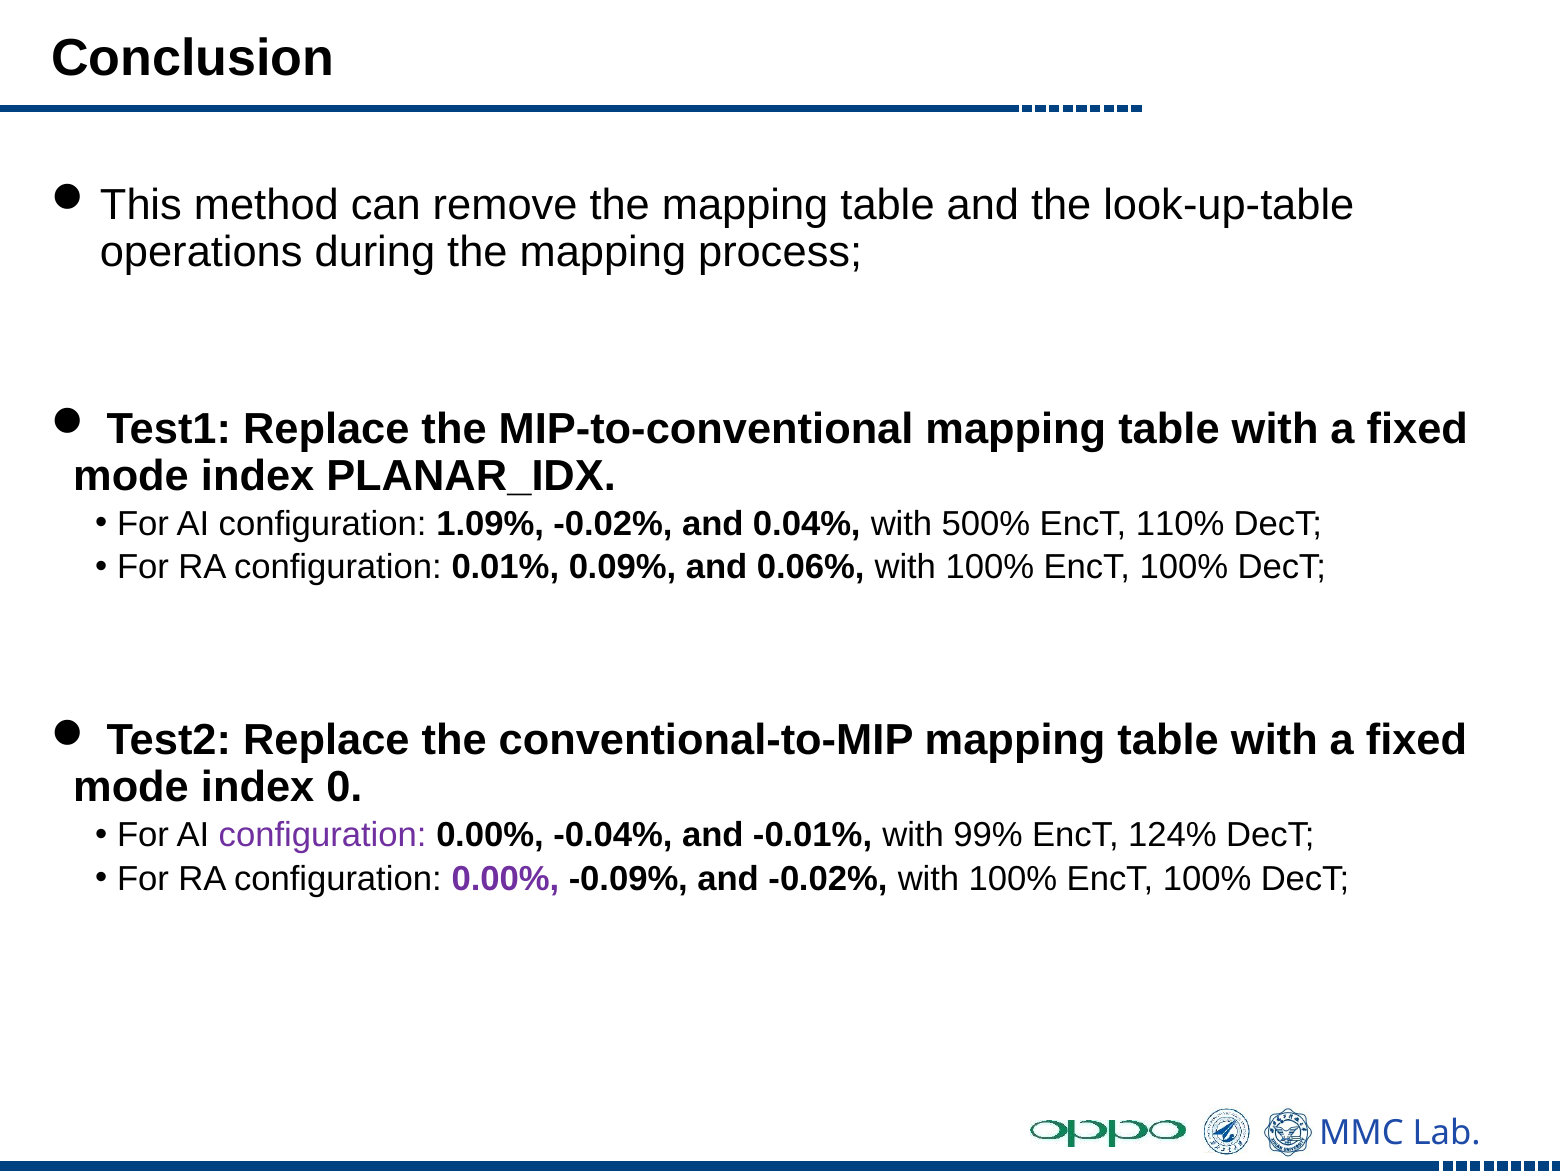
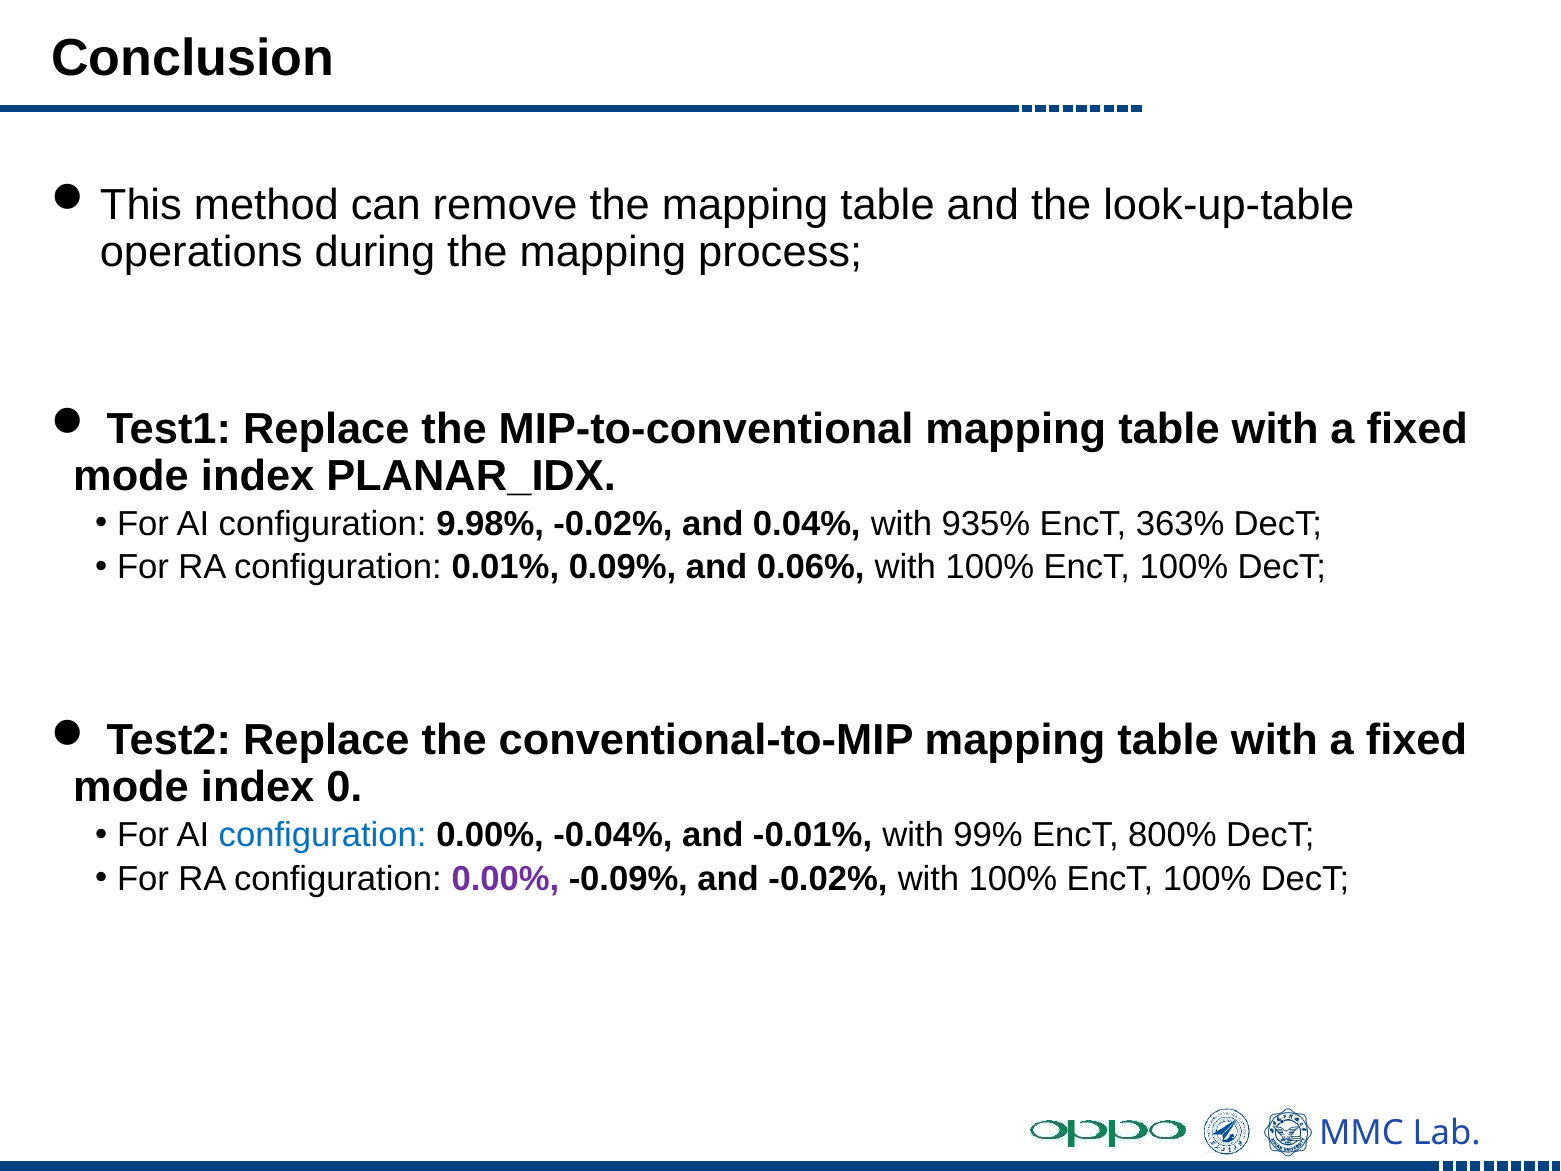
1.09%: 1.09% -> 9.98%
500%: 500% -> 935%
110%: 110% -> 363%
configuration at (323, 835) colour: purple -> blue
124%: 124% -> 800%
